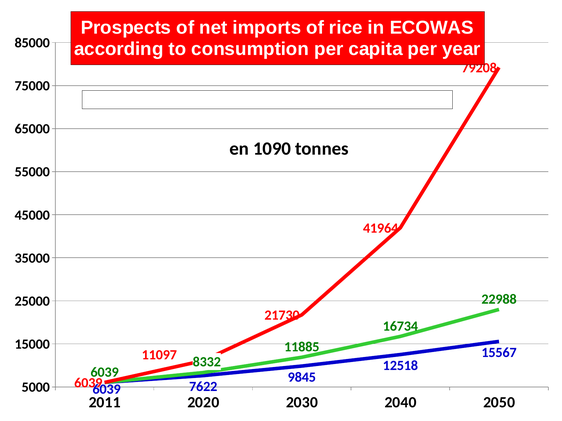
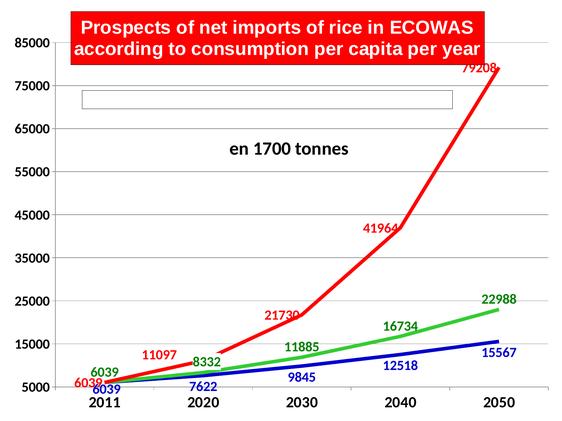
1090: 1090 -> 1700
